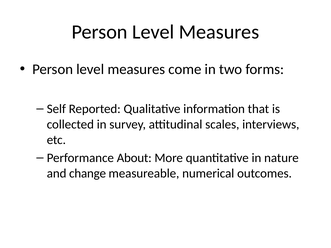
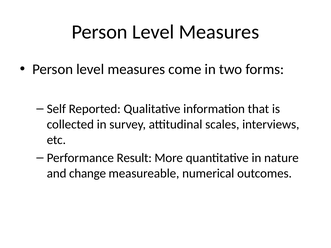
About: About -> Result
